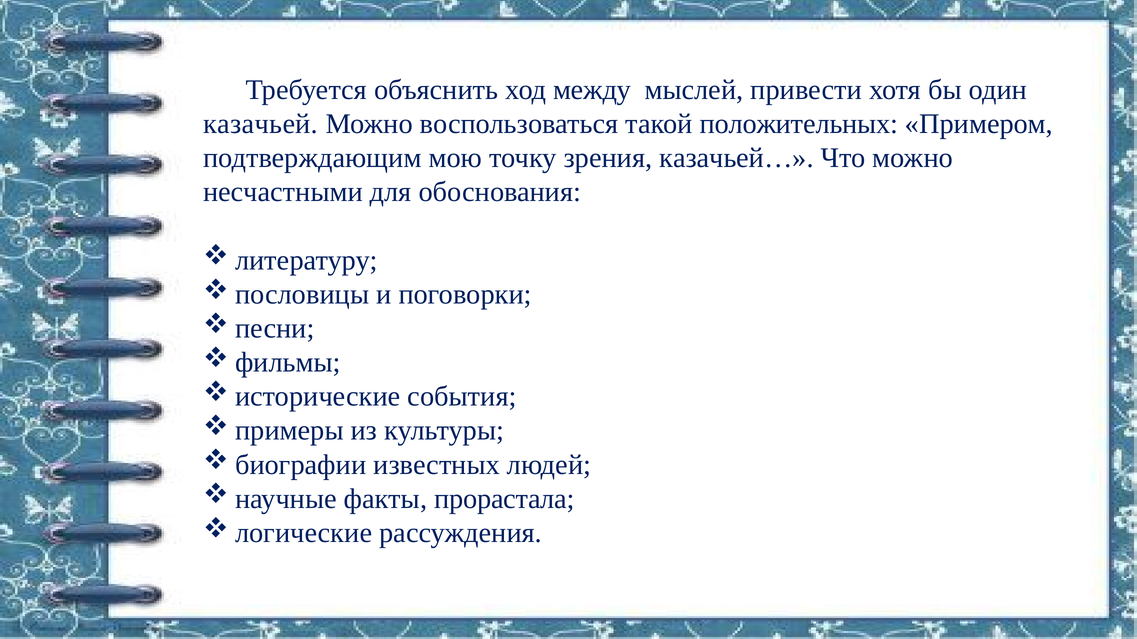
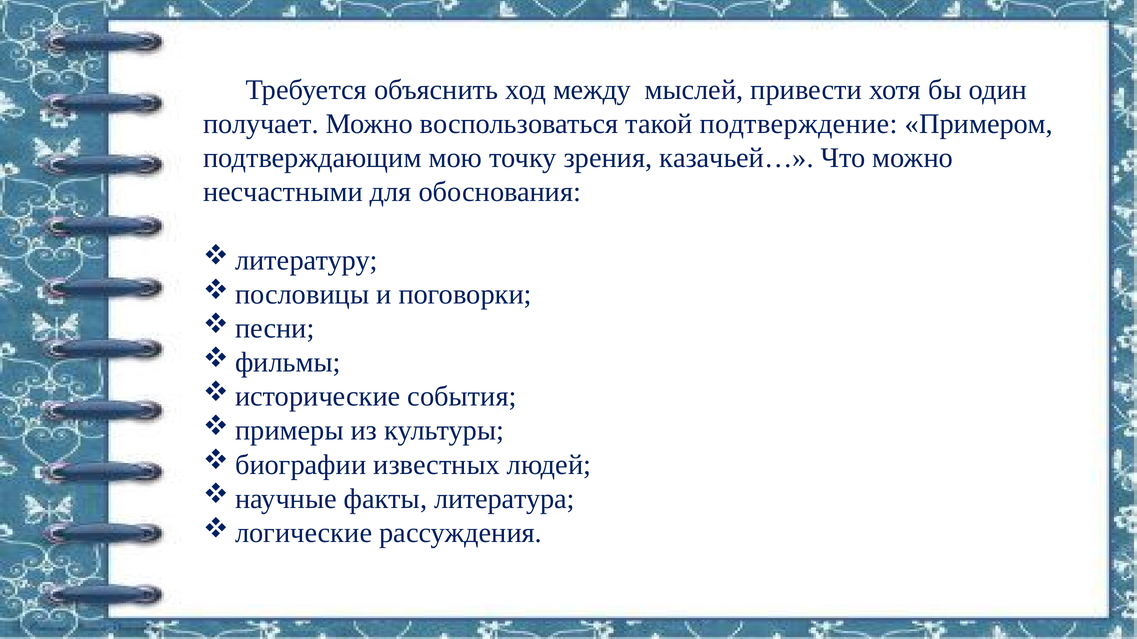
казачьей: казачьей -> получает
положительных: положительных -> подтверждение
прорастала: прорастала -> литература
